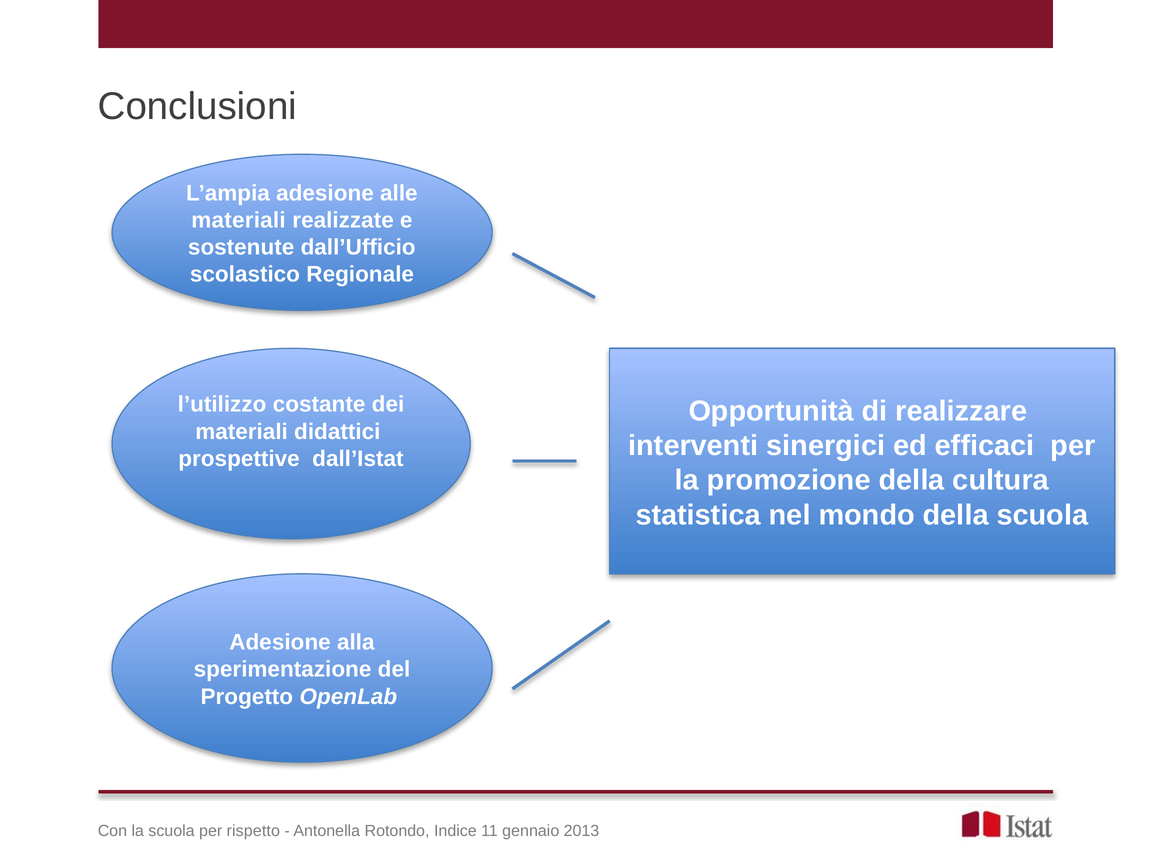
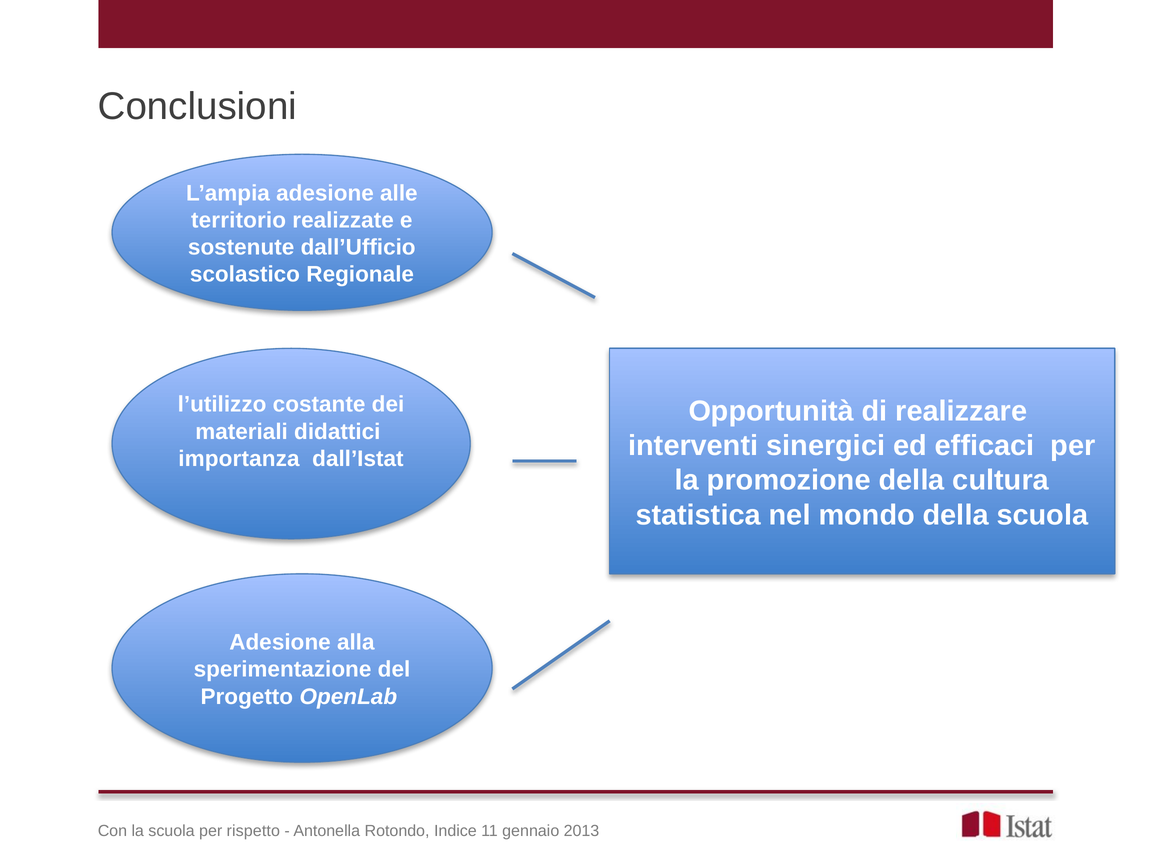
materiali at (239, 220): materiali -> territorio
prospettive: prospettive -> importanza
